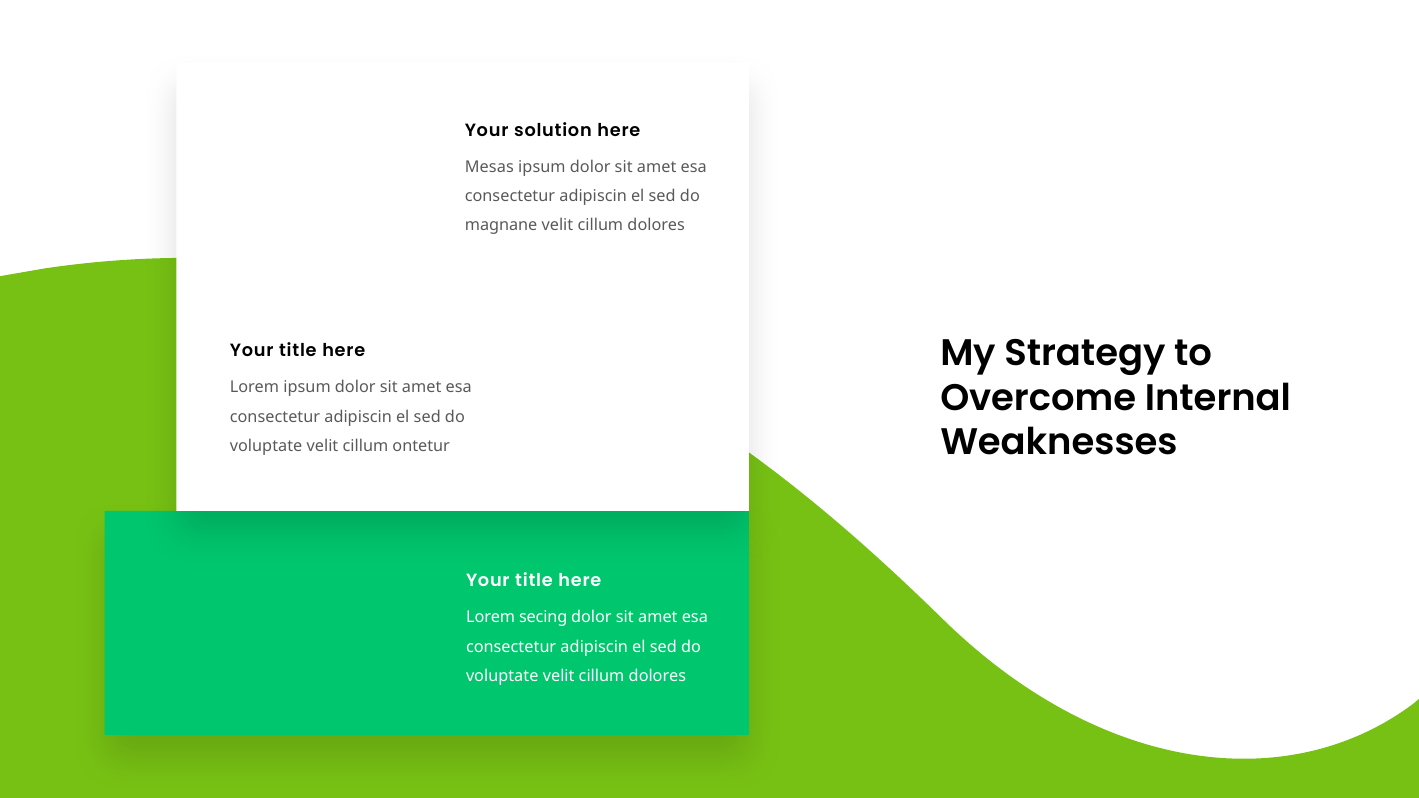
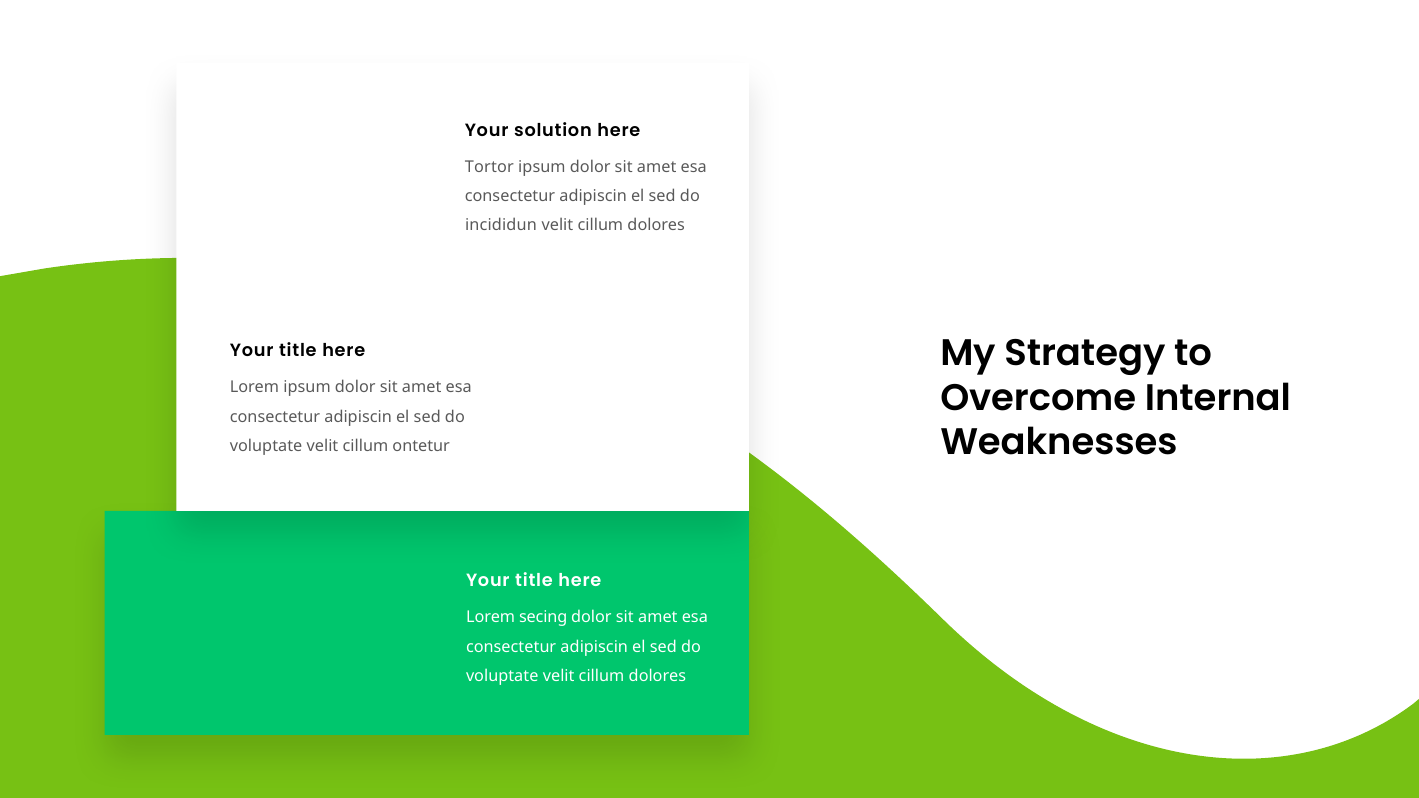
Mesas: Mesas -> Tortor
magnane: magnane -> incididun
